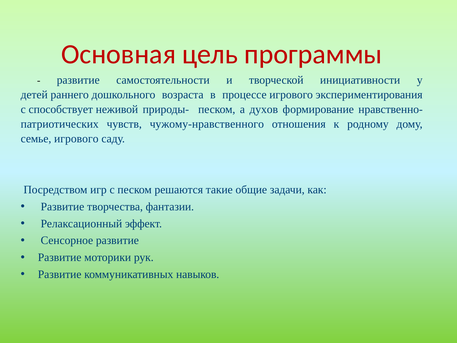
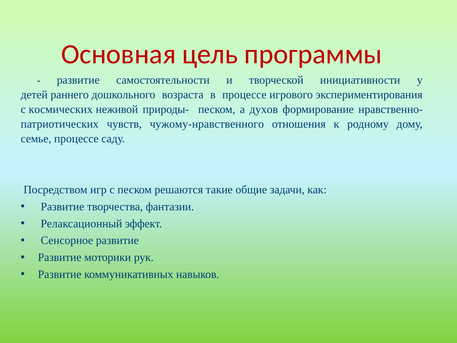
способствует: способствует -> космических
семье игрового: игрового -> процессе
